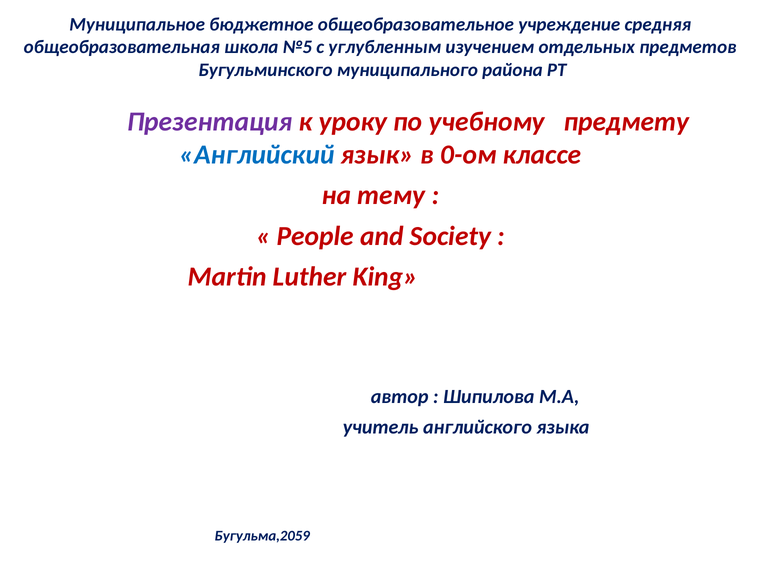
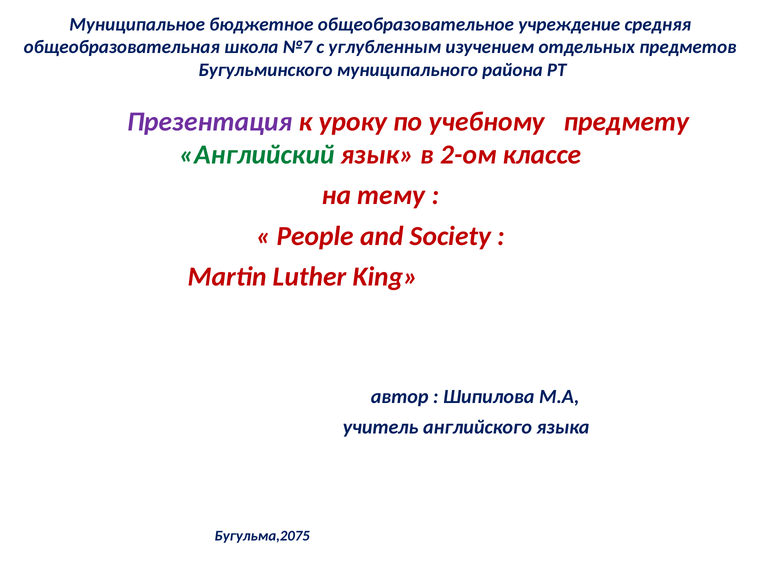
№5: №5 -> №7
Английский colour: blue -> green
0-ом: 0-ом -> 2-ом
Бугульма,2059: Бугульма,2059 -> Бугульма,2075
